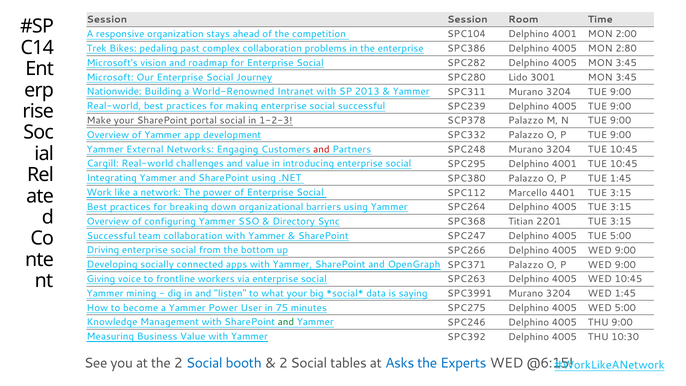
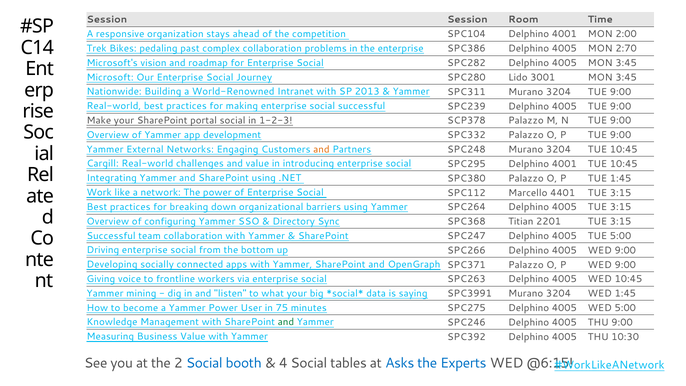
2:80: 2:80 -> 2:70
and at (321, 149) colour: red -> orange
2 at (283, 363): 2 -> 4
